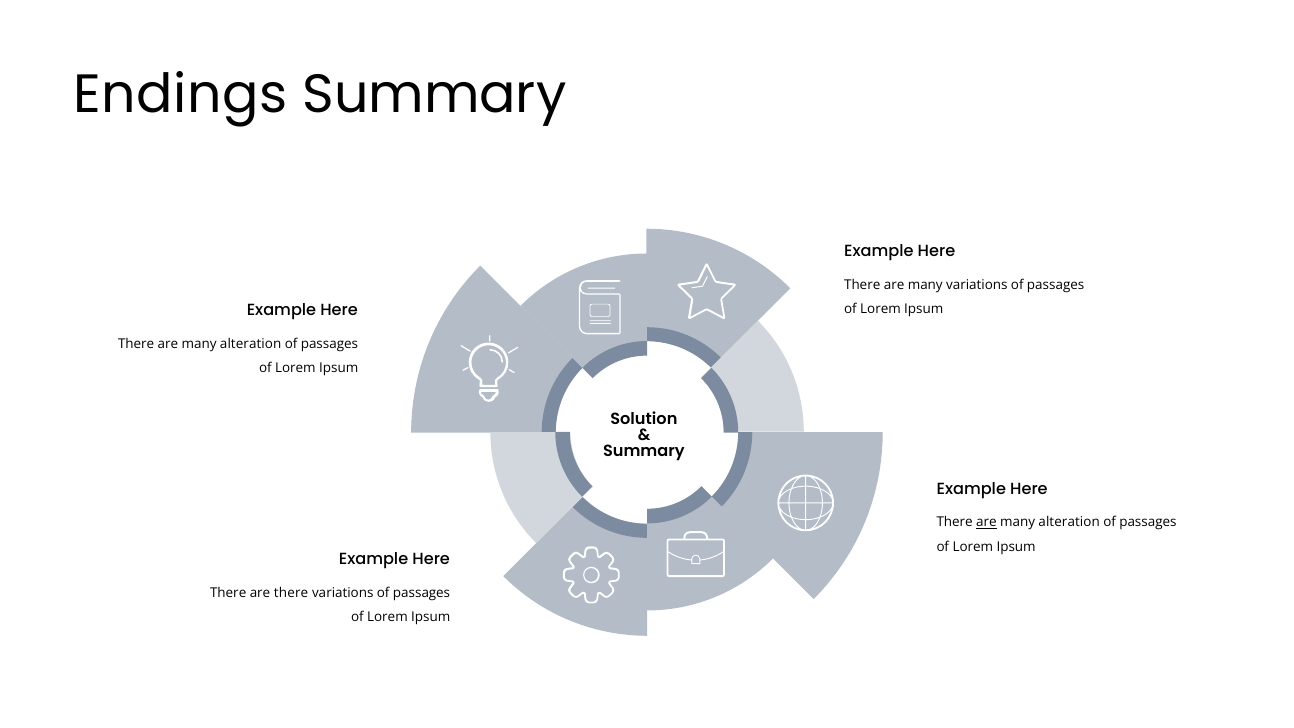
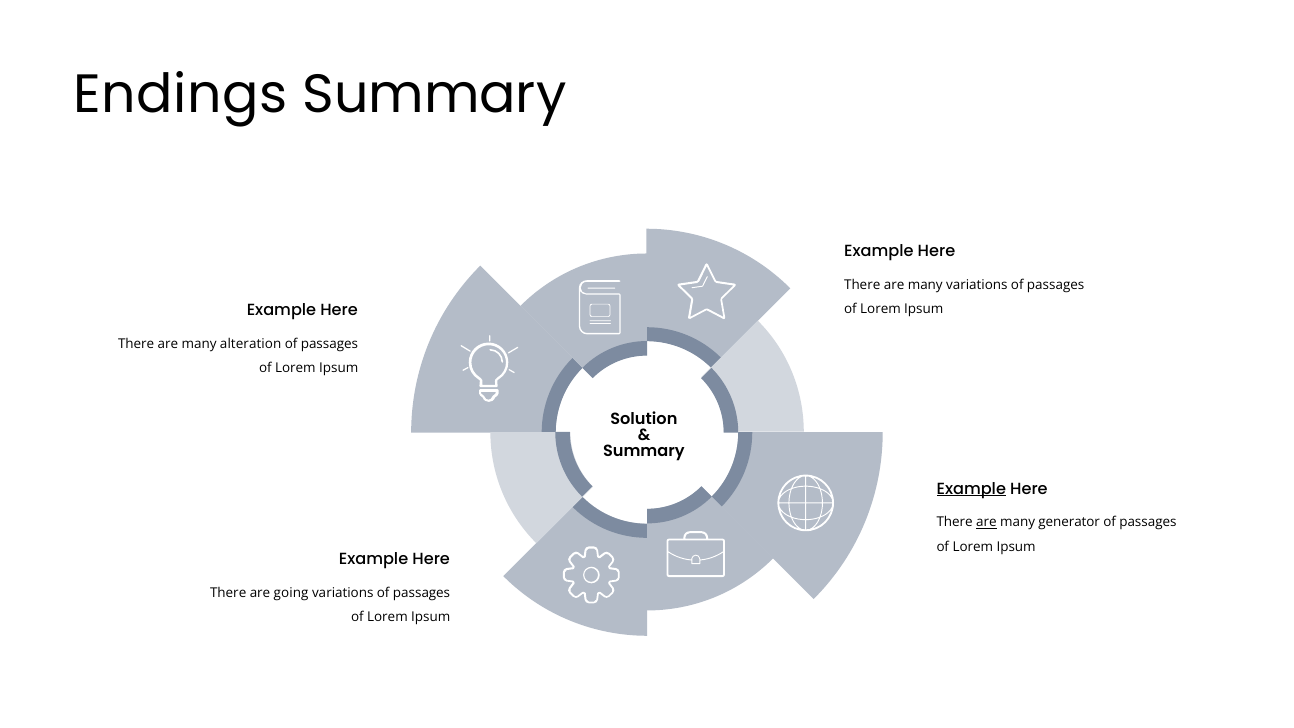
Example at (971, 489) underline: none -> present
alteration at (1069, 522): alteration -> generator
are there: there -> going
